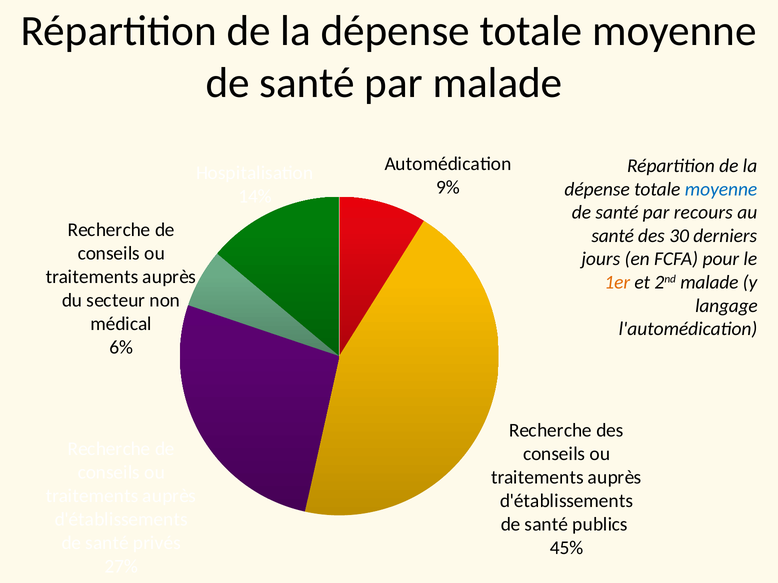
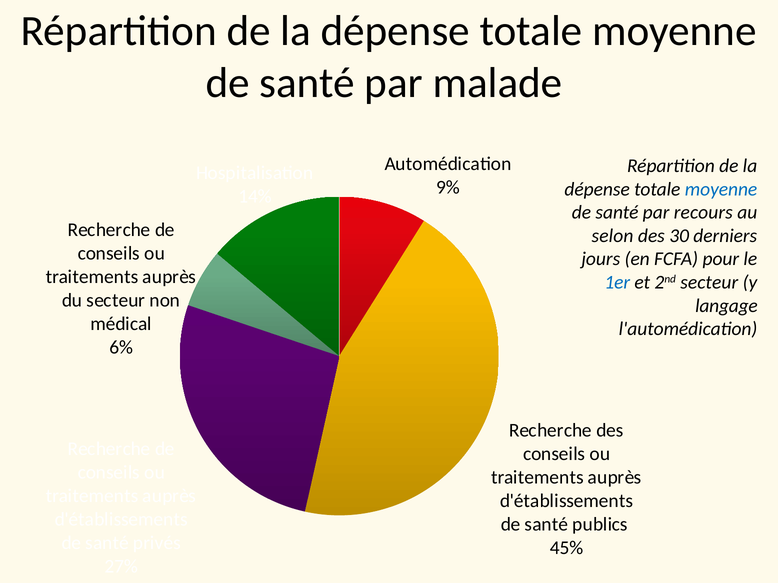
santé at (613, 236): santé -> selon
1er colour: orange -> blue
2nd malade: malade -> secteur
